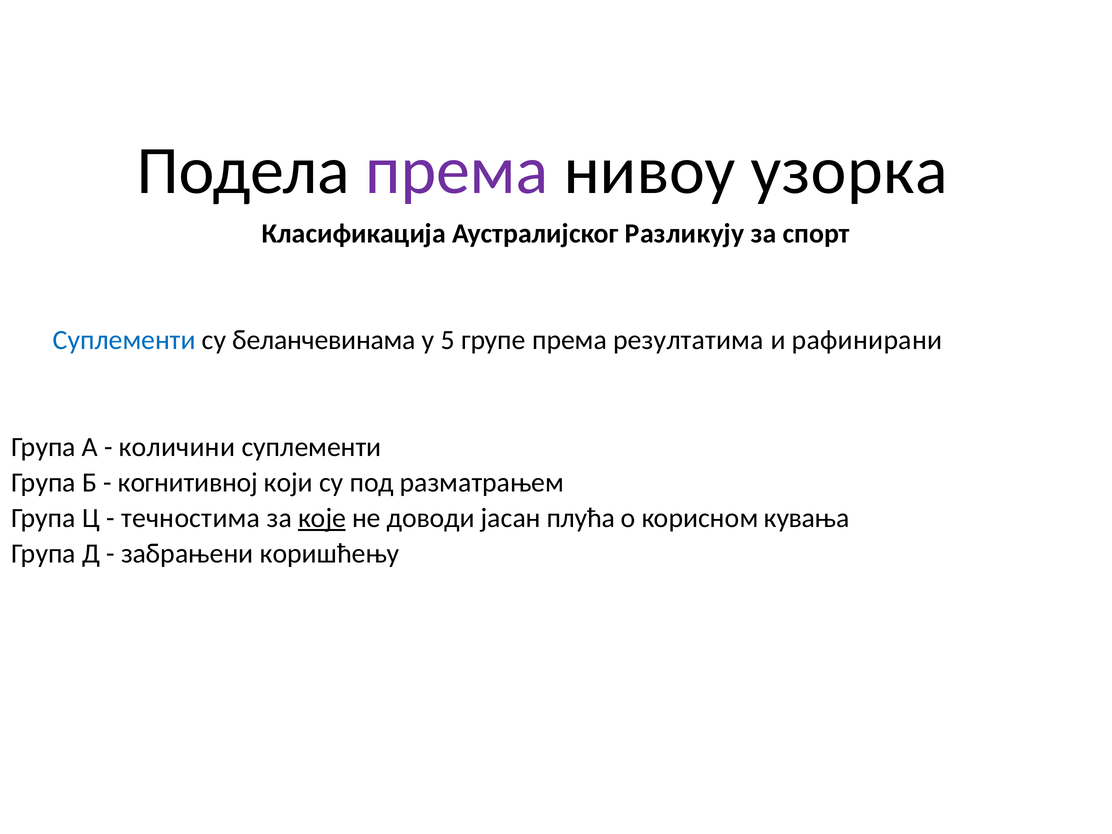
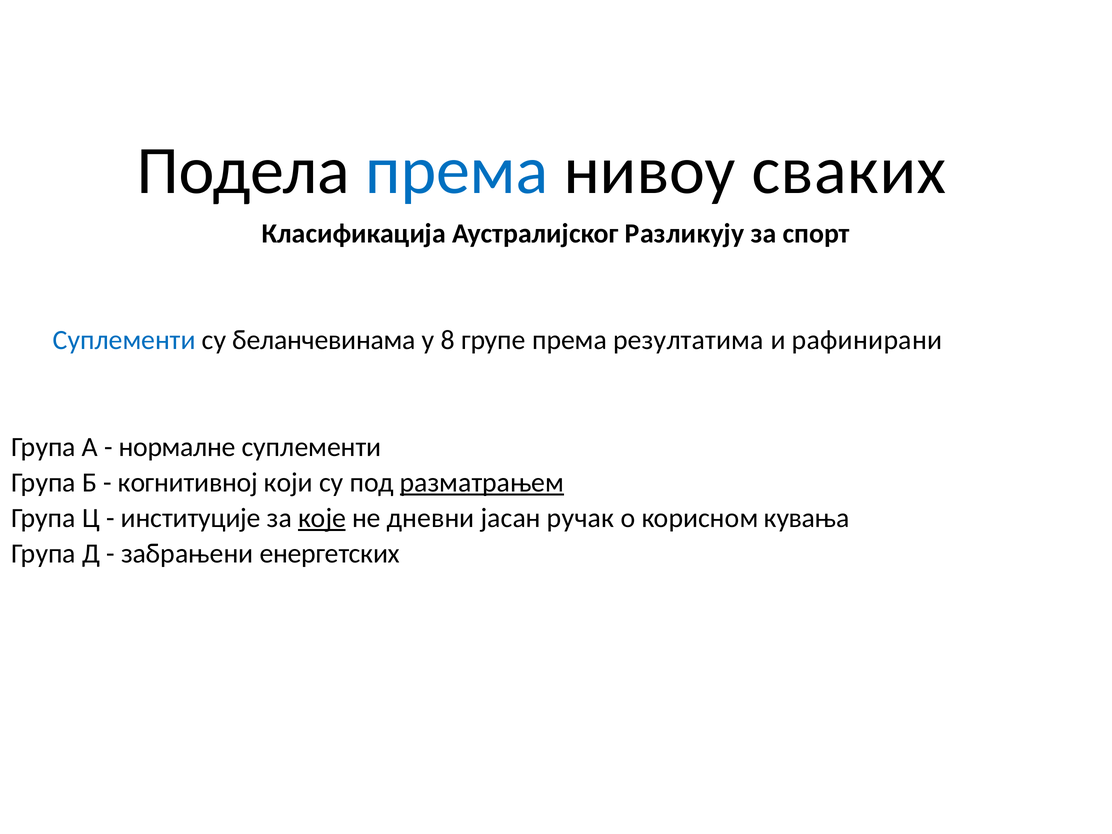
према at (457, 171) colour: purple -> blue
узорка: узорка -> сваких
5: 5 -> 8
количини: количини -> нормалне
разматрањем underline: none -> present
течностима: течностима -> институције
доводи: доводи -> дневни
плућа: плућа -> ручак
коришћењу: коришћењу -> енергетских
